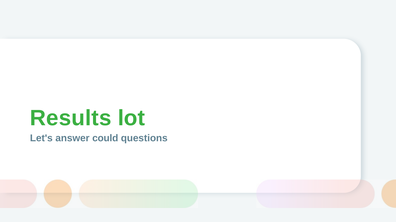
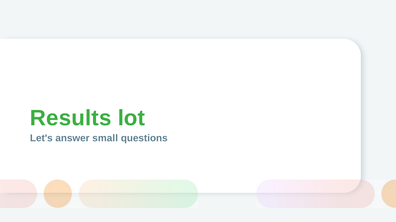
could: could -> small
